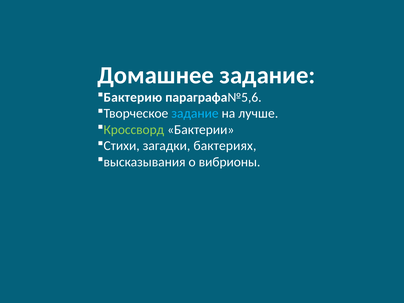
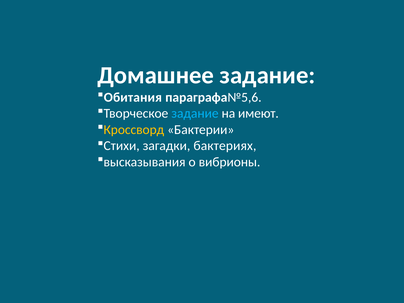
Бактерию: Бактерию -> Обитания
лучше: лучше -> имеют
Кроссворд colour: light green -> yellow
